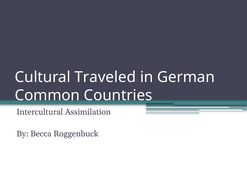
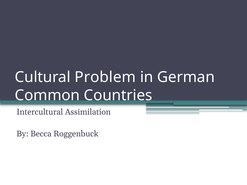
Traveled: Traveled -> Problem
